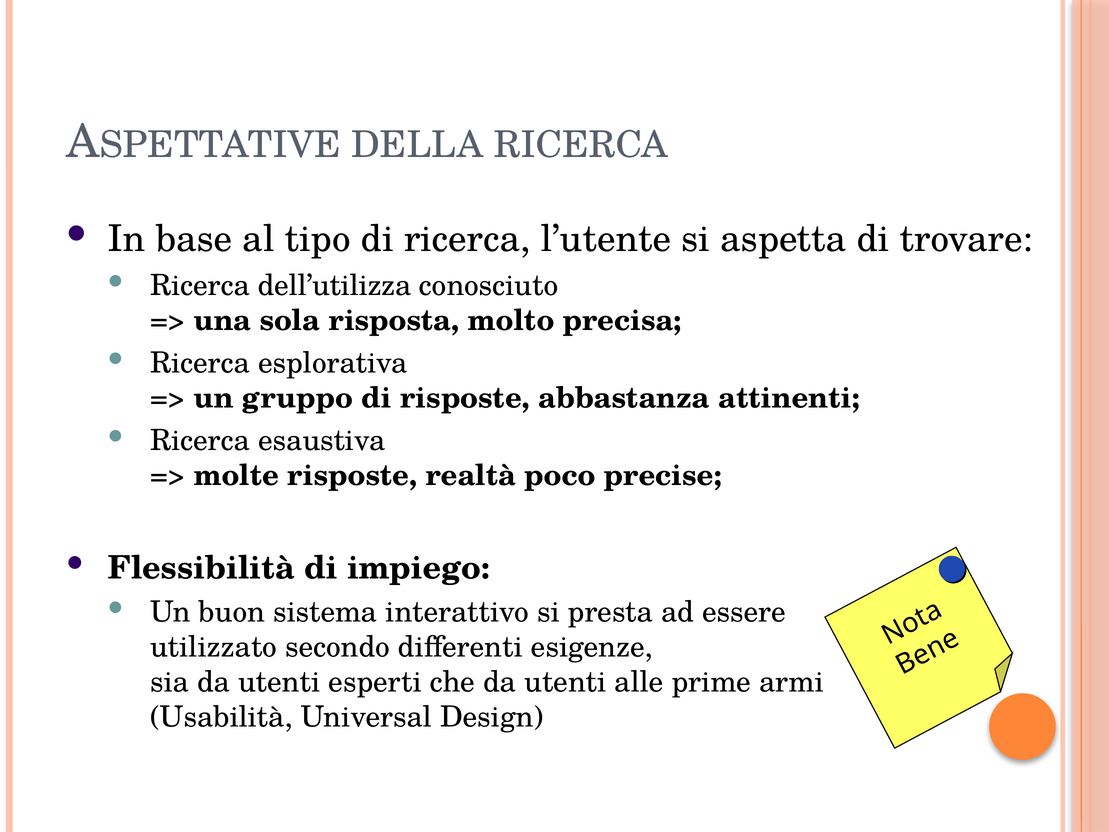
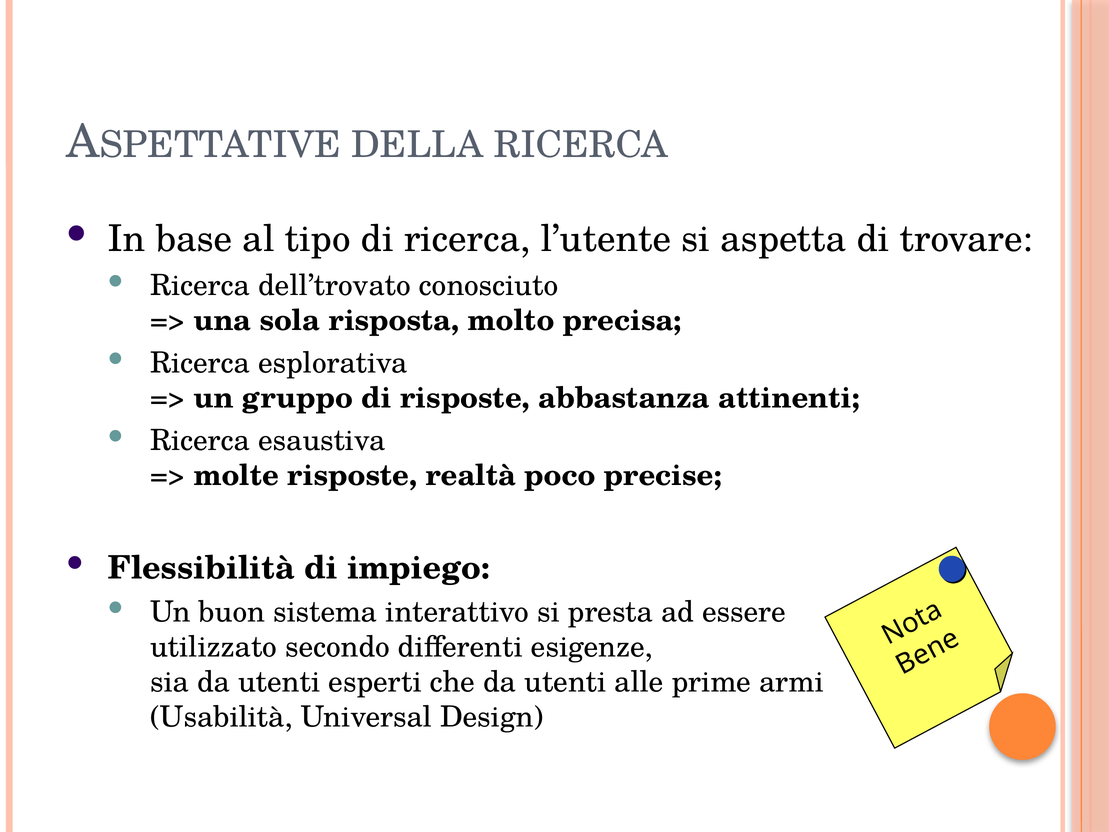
dell’utilizza: dell’utilizza -> dell’trovato
